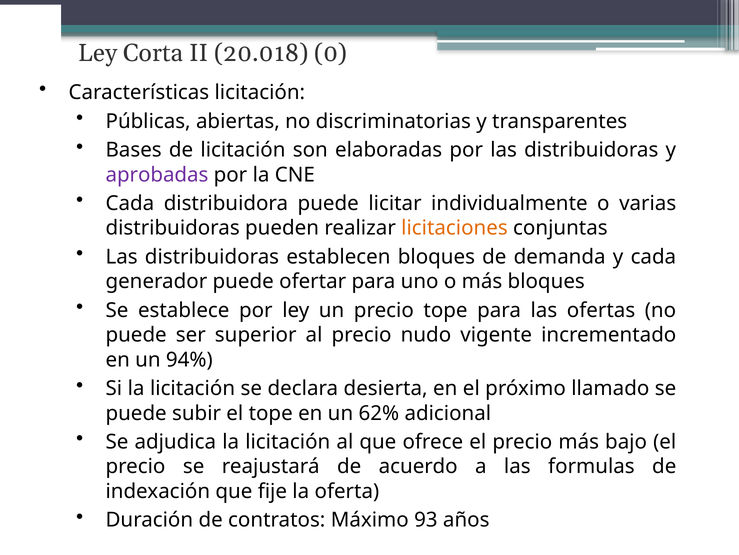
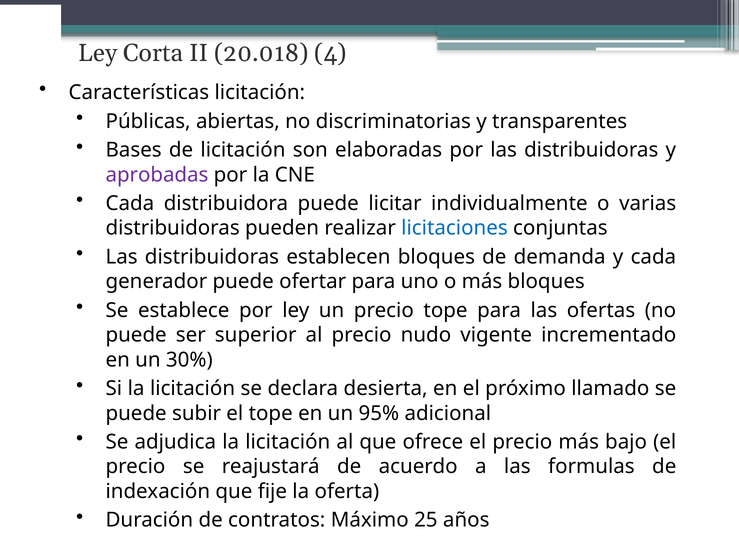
0: 0 -> 4
licitaciones colour: orange -> blue
94%: 94% -> 30%
62%: 62% -> 95%
93: 93 -> 25
